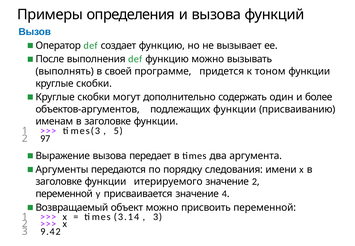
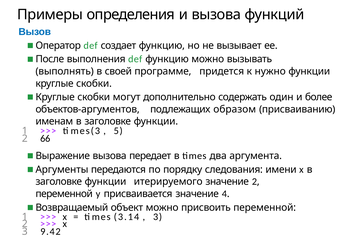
тоном: тоном -> нужно
подлежащих функции: функции -> образом
97: 97 -> 66
